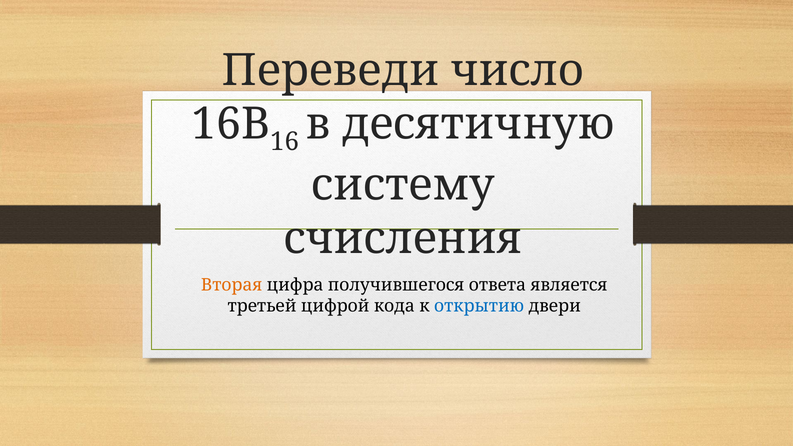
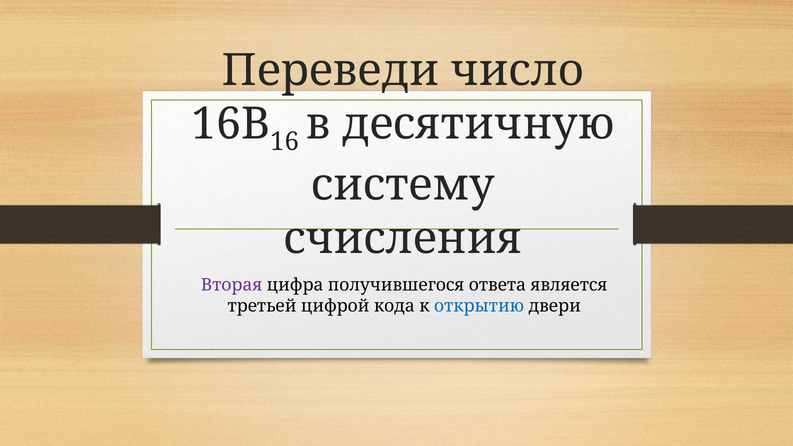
Вторая colour: orange -> purple
